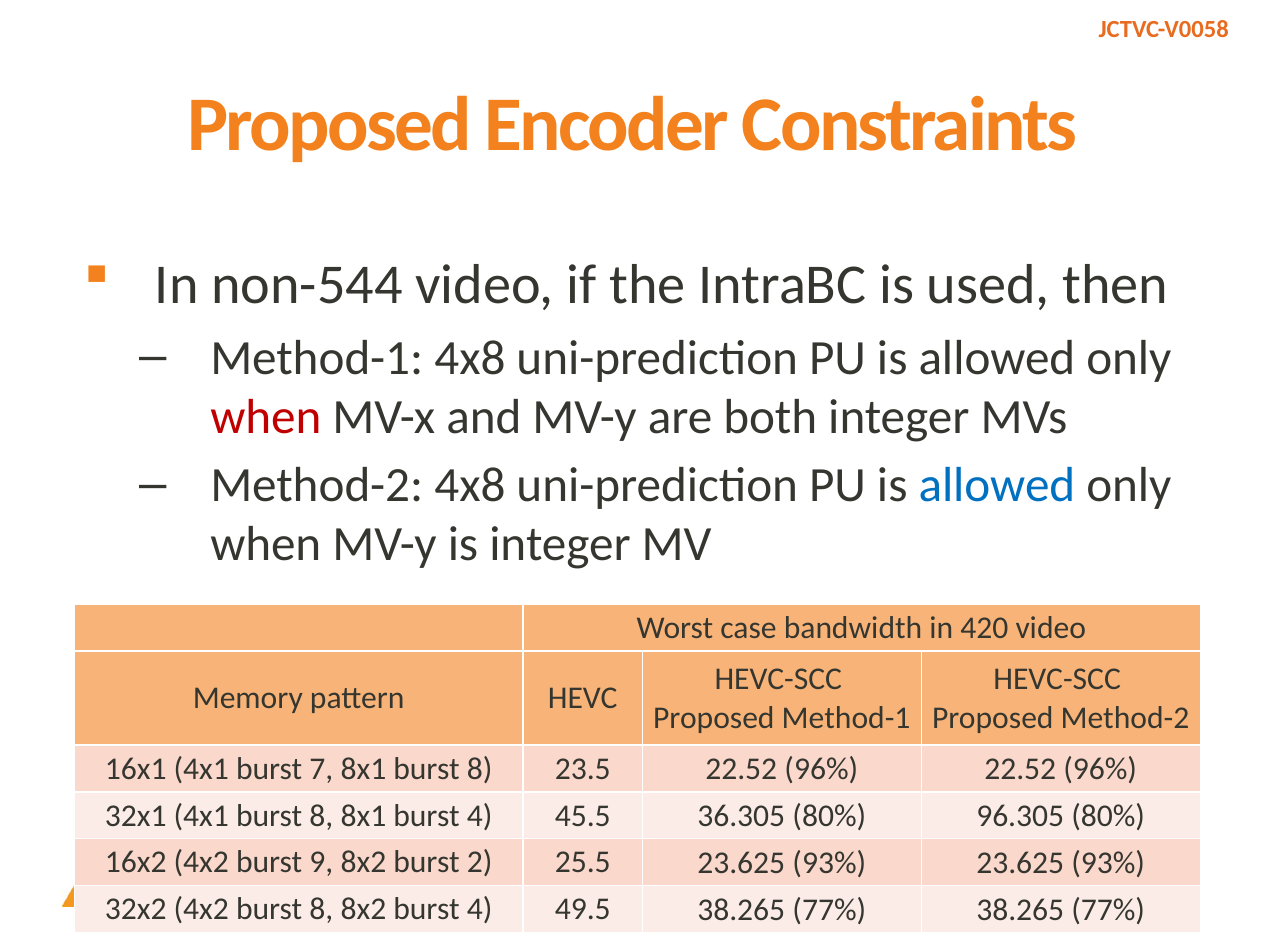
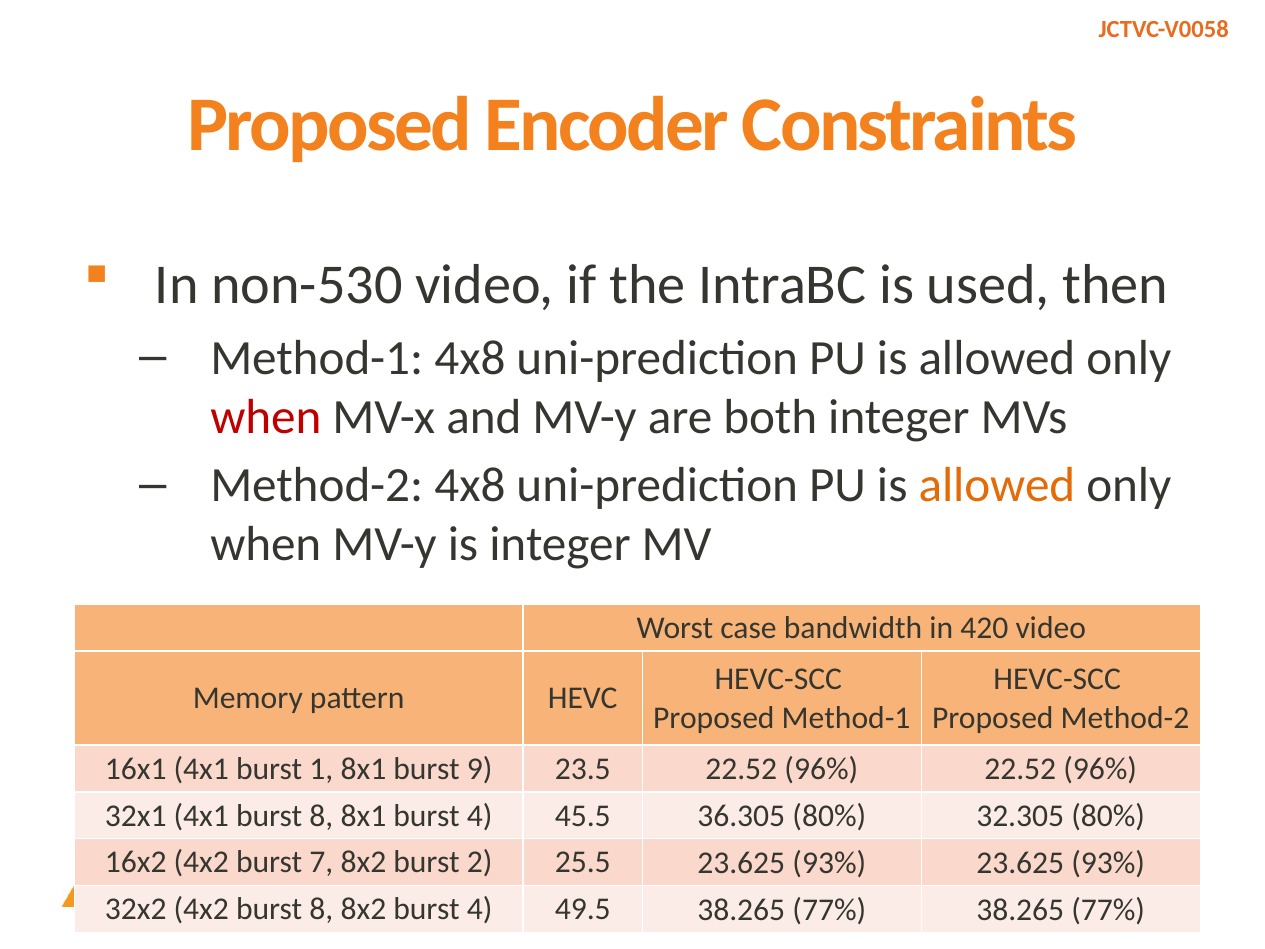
non-544: non-544 -> non-530
allowed at (997, 486) colour: blue -> orange
7: 7 -> 1
8x1 burst 8: 8 -> 9
96.305: 96.305 -> 32.305
9: 9 -> 7
